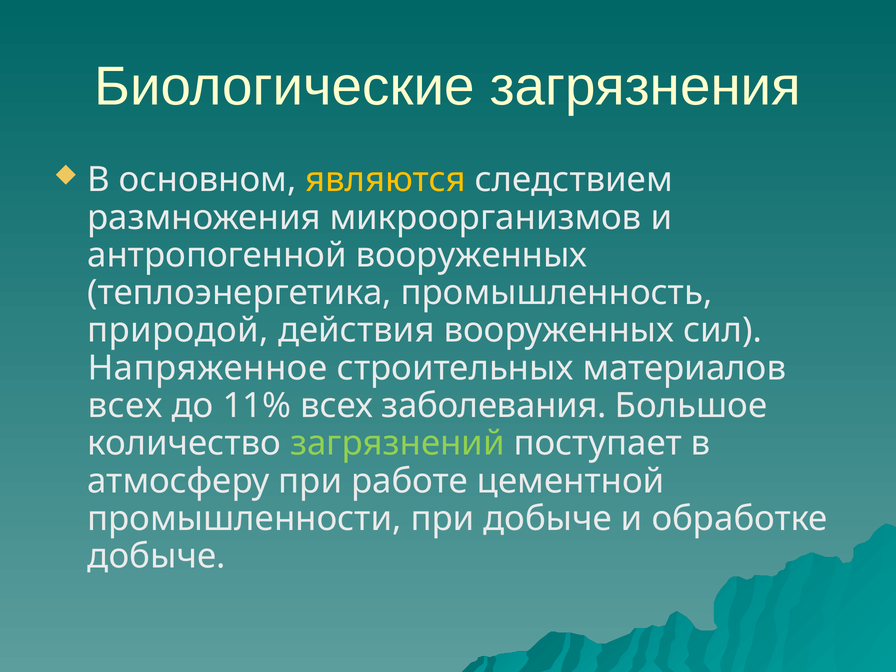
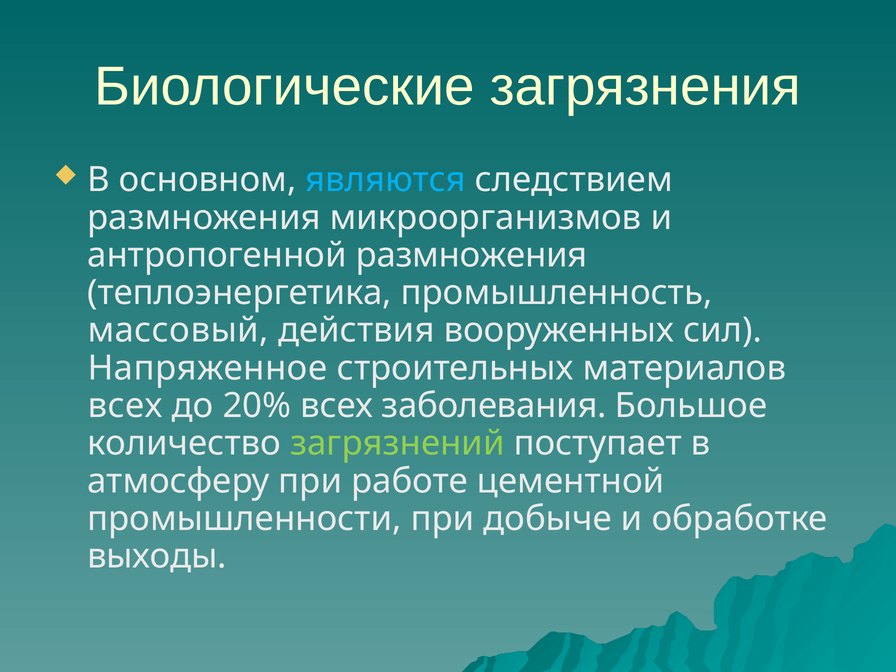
являются colour: yellow -> light blue
антропогенной вооруженных: вооруженных -> размножения
природой: природой -> массовый
11%: 11% -> 20%
добыче at (157, 556): добыче -> выходы
